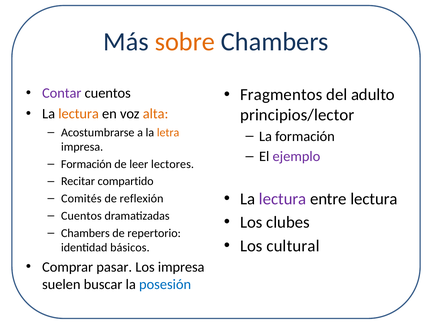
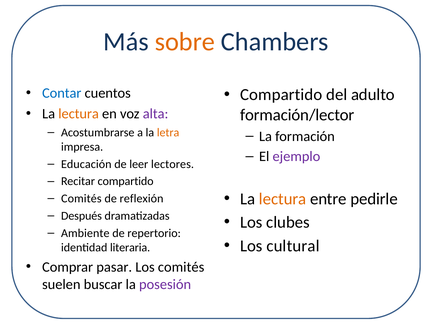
Contar colour: purple -> blue
Fragmentos at (281, 95): Fragmentos -> Compartido
alta colour: orange -> purple
principios/lector: principios/lector -> formación/lector
Formación at (86, 164): Formación -> Educación
lectura at (283, 199) colour: purple -> orange
entre lectura: lectura -> pedirle
Cuentos at (81, 216): Cuentos -> Después
Chambers at (85, 233): Chambers -> Ambiente
básicos: básicos -> literaria
Los impresa: impresa -> comités
posesión colour: blue -> purple
